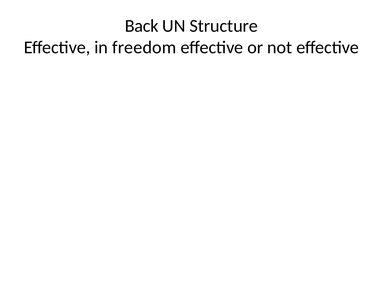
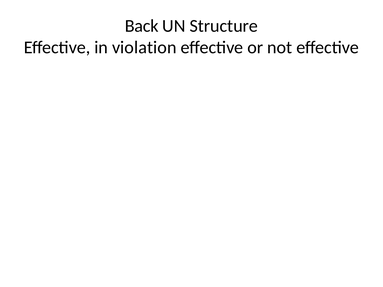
freedom: freedom -> violation
